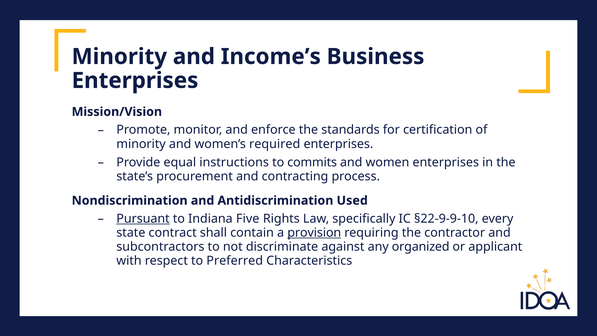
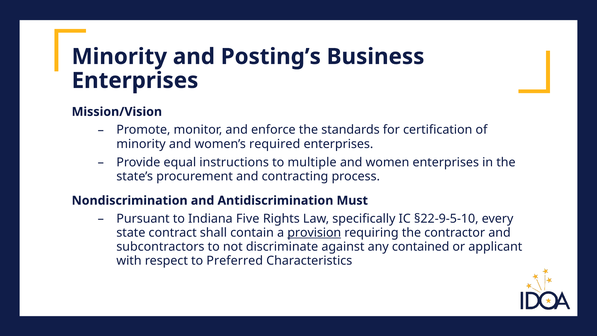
Income’s: Income’s -> Posting’s
commits: commits -> multiple
Used: Used -> Must
Pursuant underline: present -> none
§22-9-9-10: §22-9-9-10 -> §22-9-5-10
organized: organized -> contained
